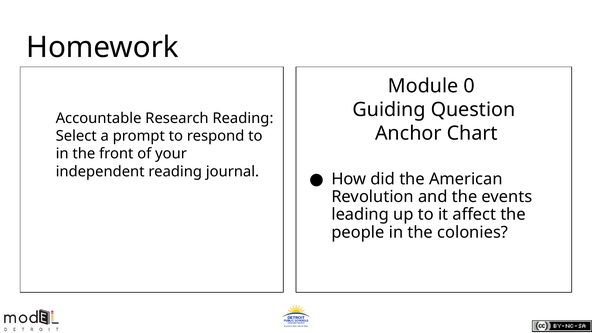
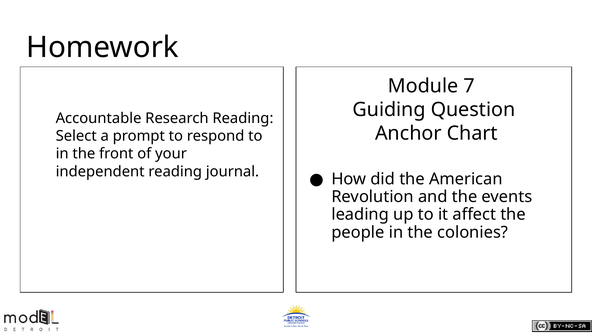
0: 0 -> 7
